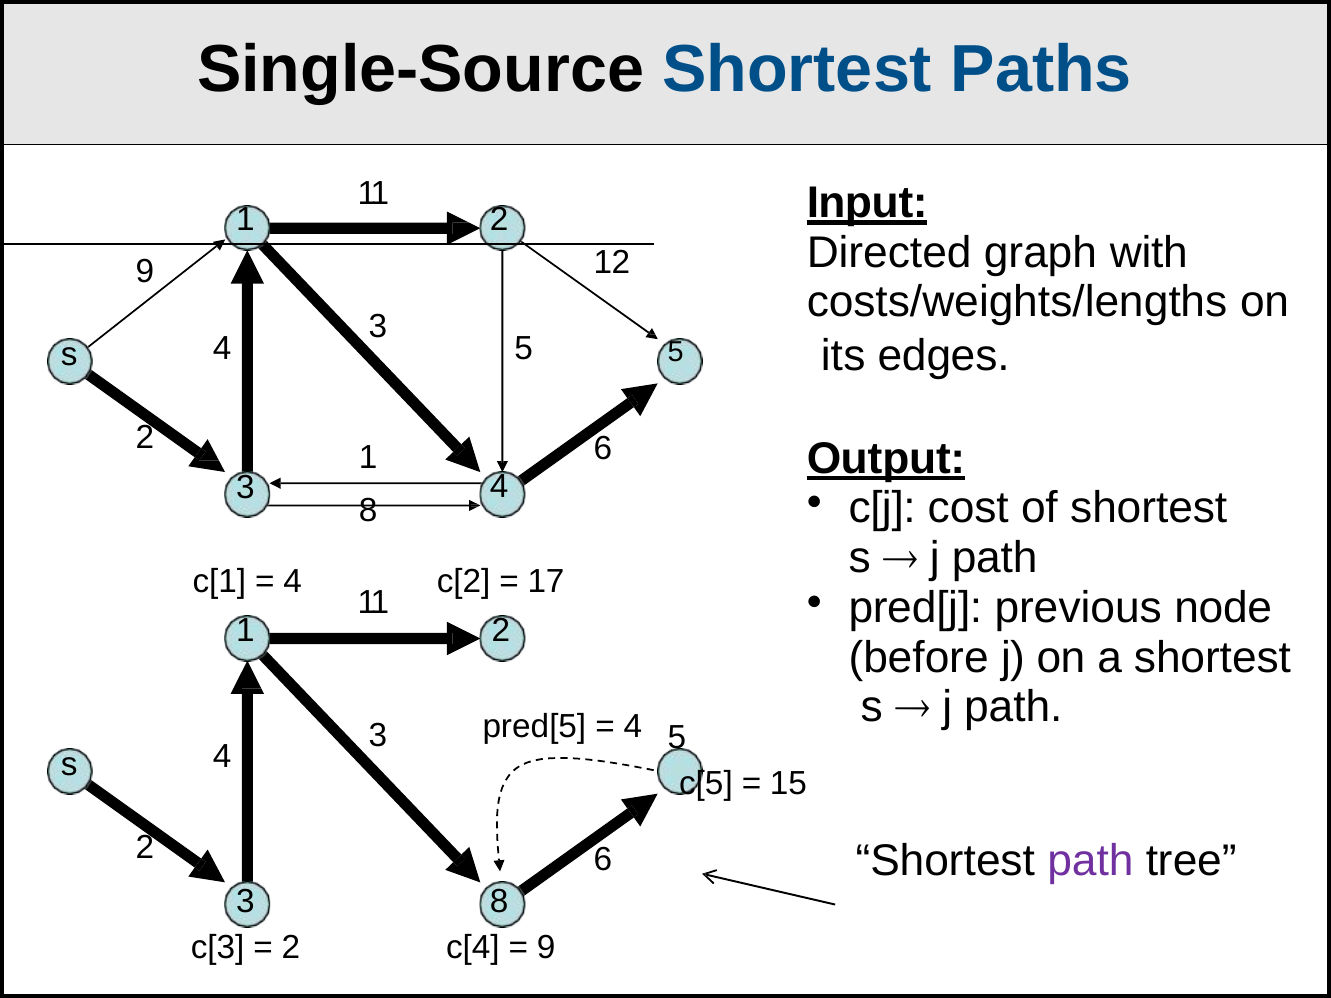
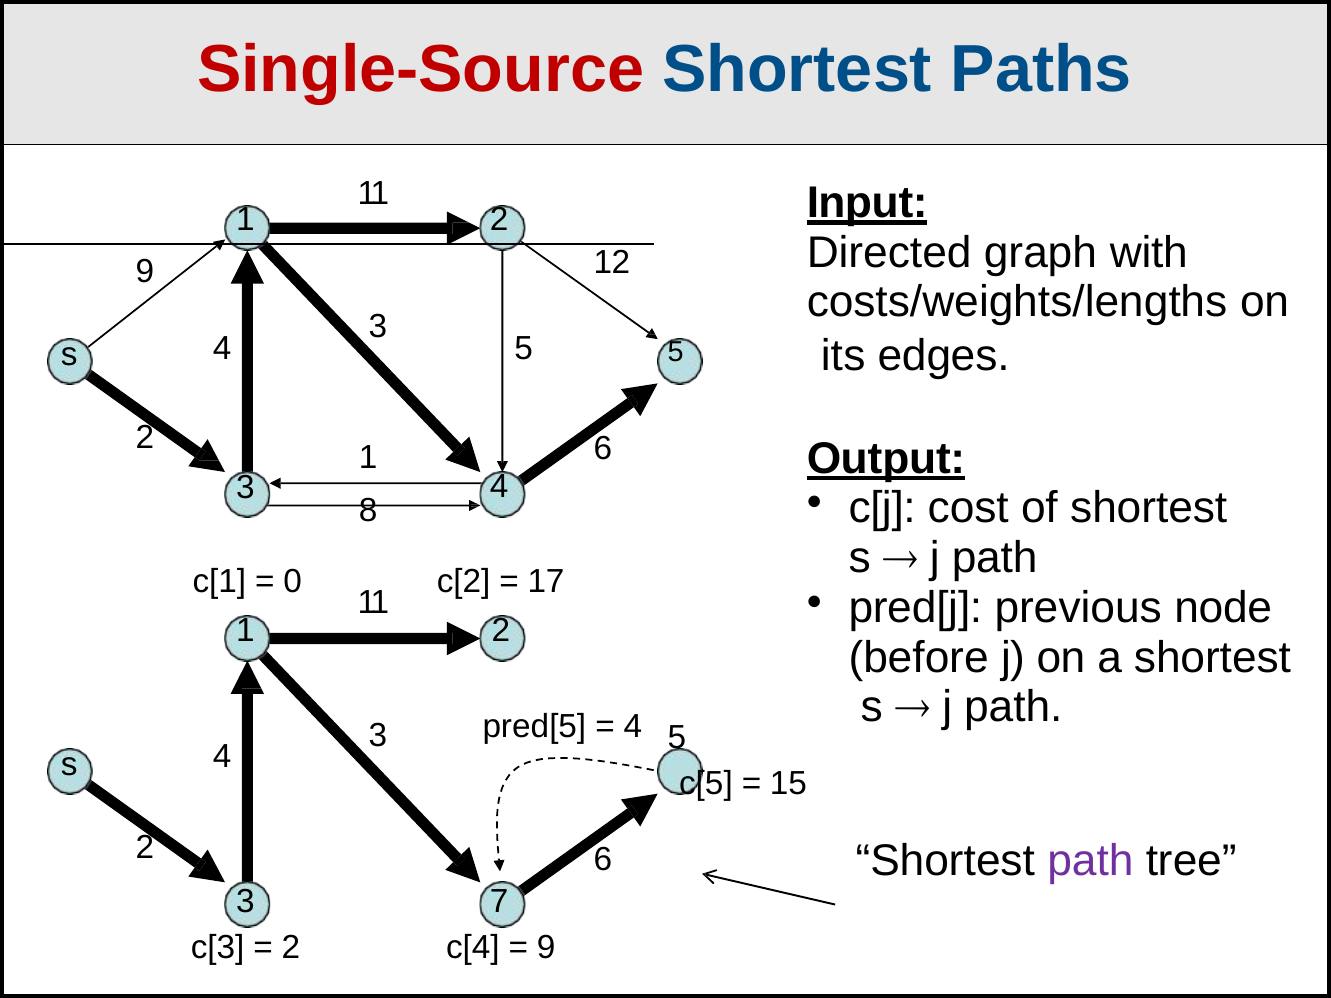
Single-Source colour: black -> red
4 at (293, 582): 4 -> 0
3 8: 8 -> 7
